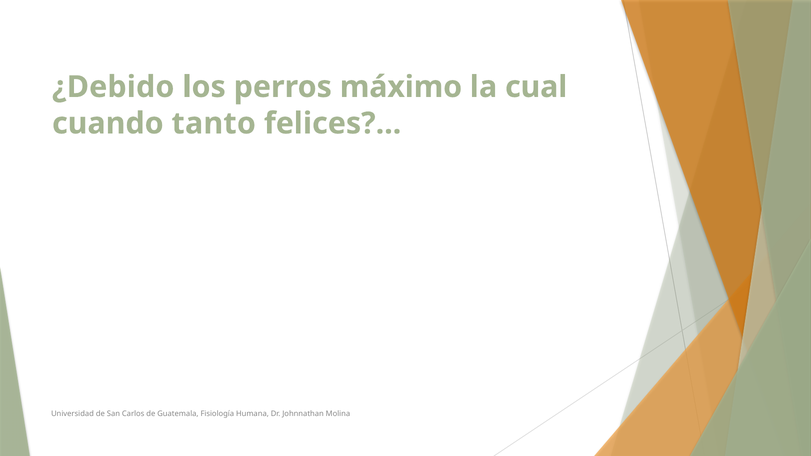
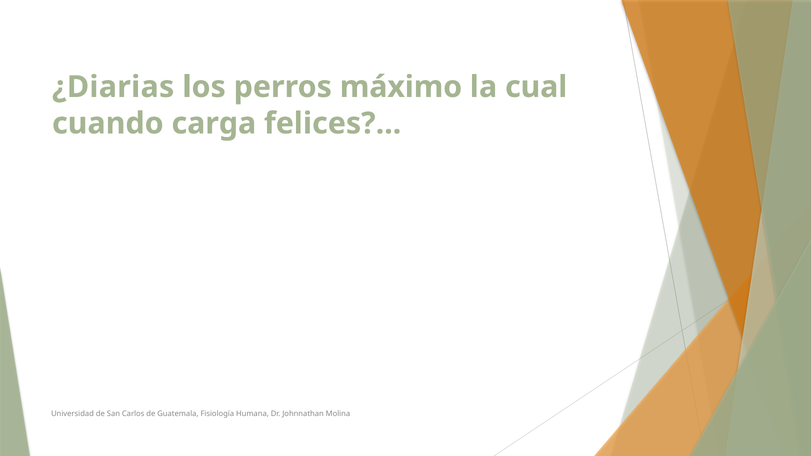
¿Debido: ¿Debido -> ¿Diarias
tanto: tanto -> carga
